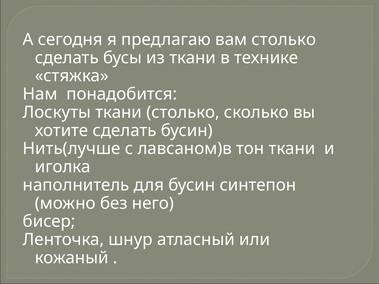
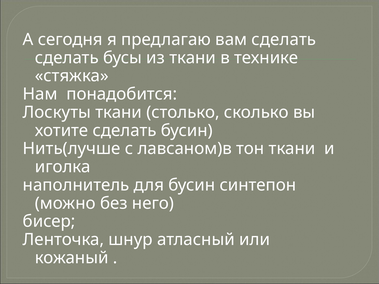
вам столько: столько -> сделать
